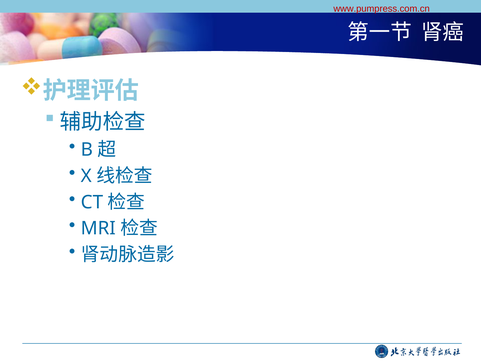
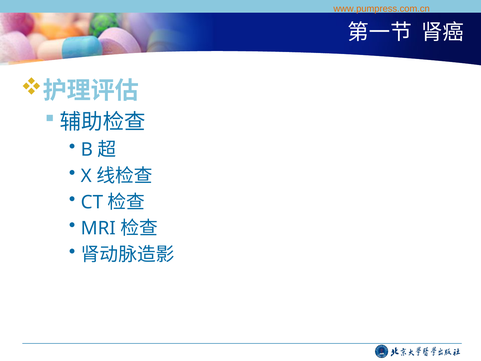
www.pumpress.com.cn colour: red -> orange
